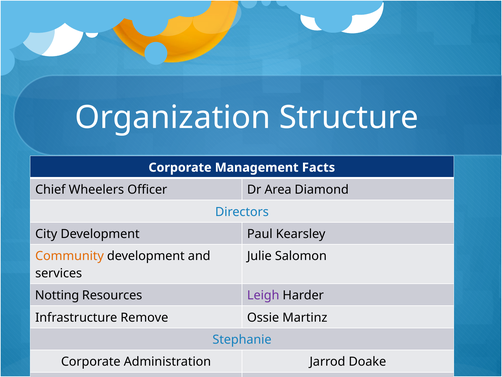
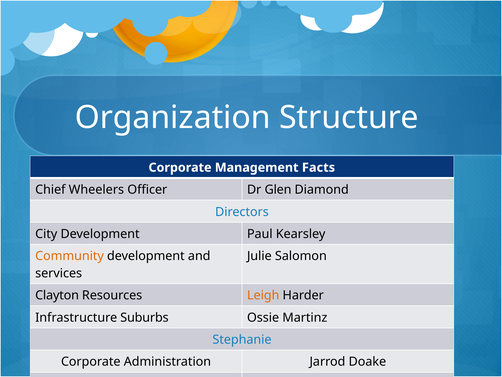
Area: Area -> Glen
Notting: Notting -> Clayton
Leigh colour: purple -> orange
Remove: Remove -> Suburbs
